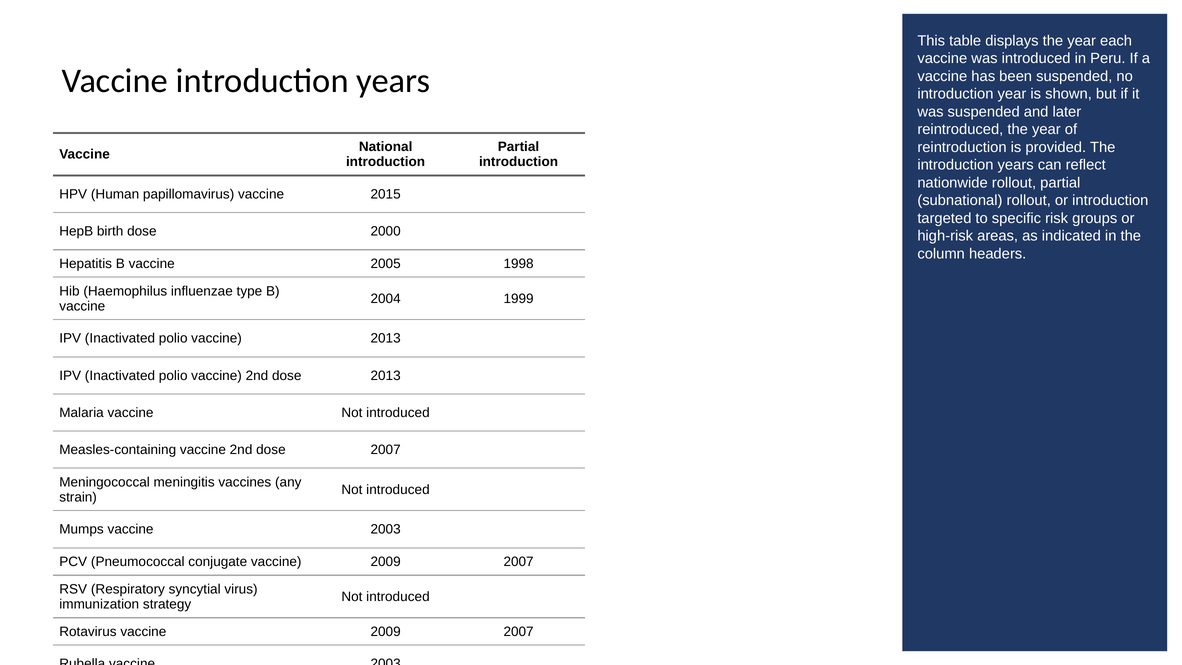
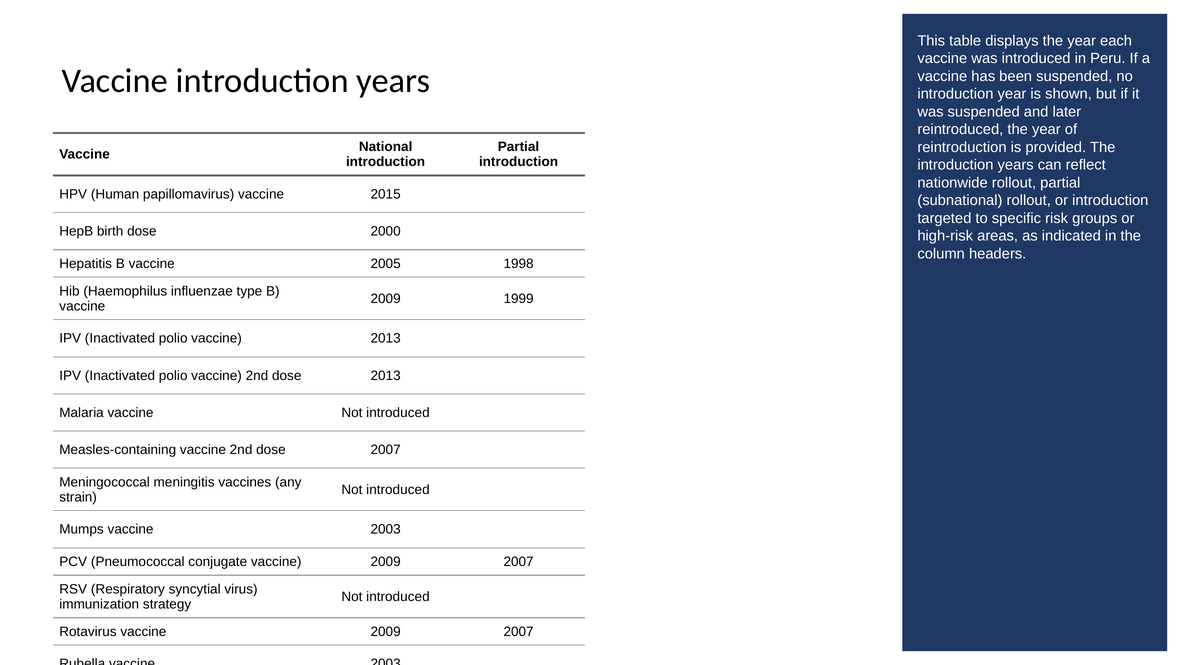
2004 at (386, 299): 2004 -> 2009
